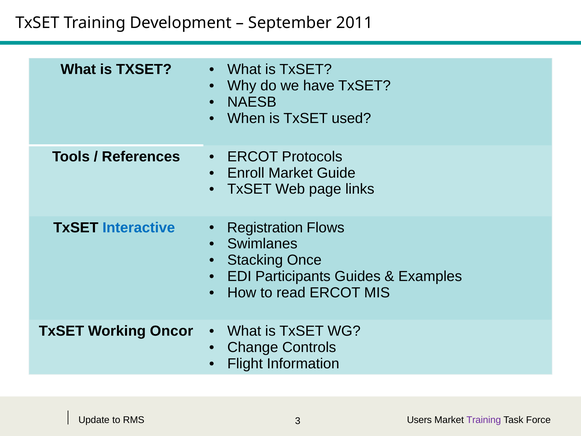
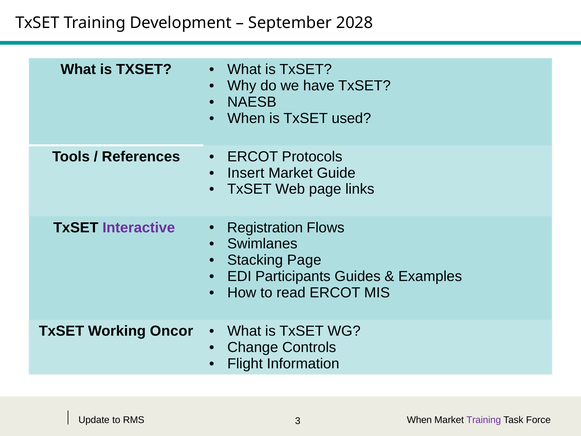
2011: 2011 -> 2028
Enroll: Enroll -> Insert
Interactive colour: blue -> purple
Stacking Once: Once -> Page
Users at (419, 420): Users -> When
